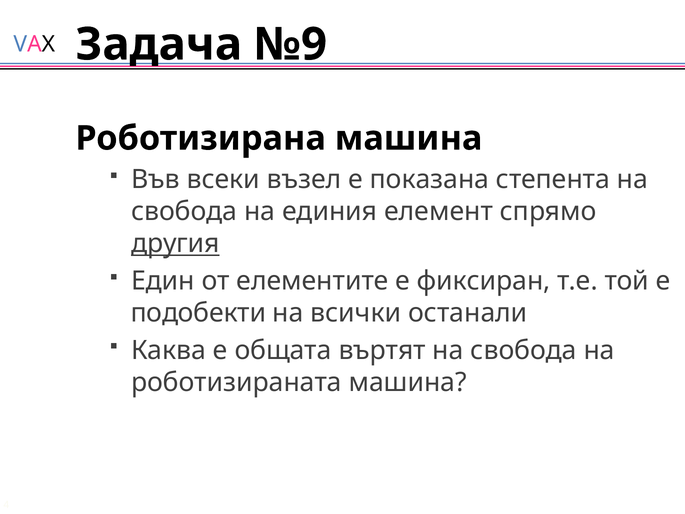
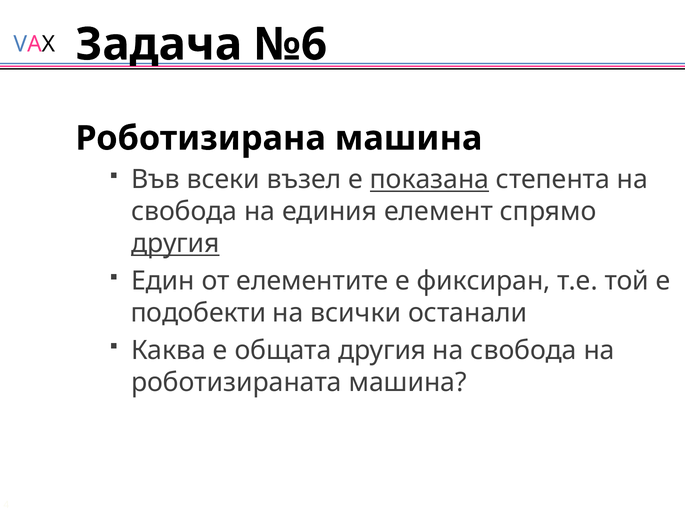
№9: №9 -> №6
показана underline: none -> present
общата въртят: въртят -> другия
